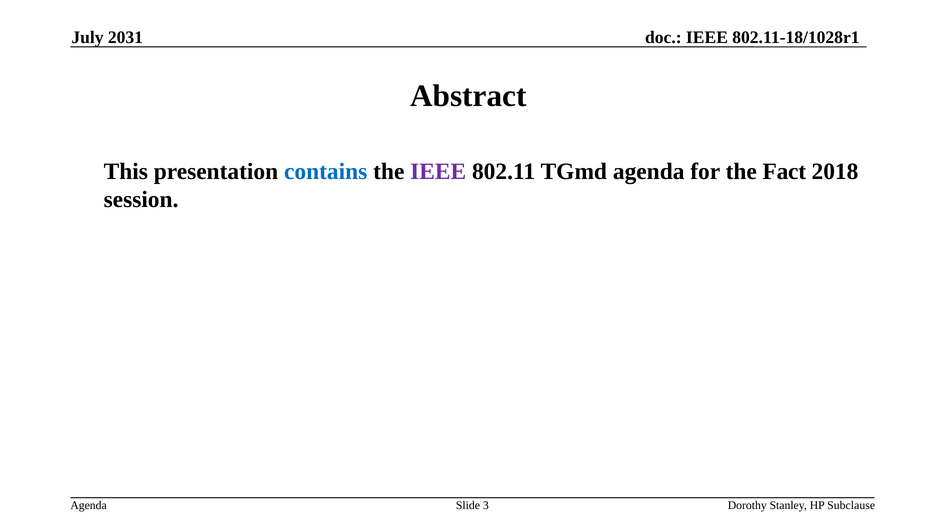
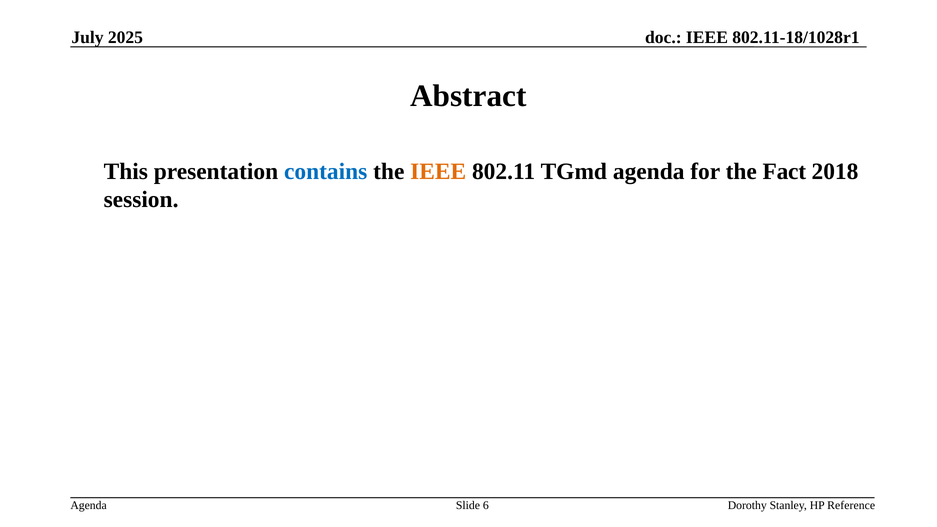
2031: 2031 -> 2025
IEEE at (438, 171) colour: purple -> orange
3: 3 -> 6
Subclause: Subclause -> Reference
